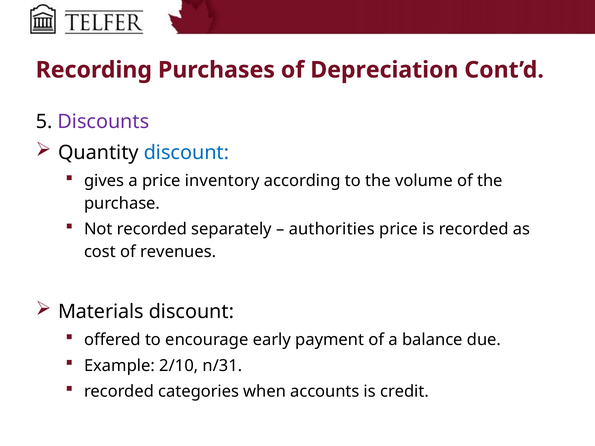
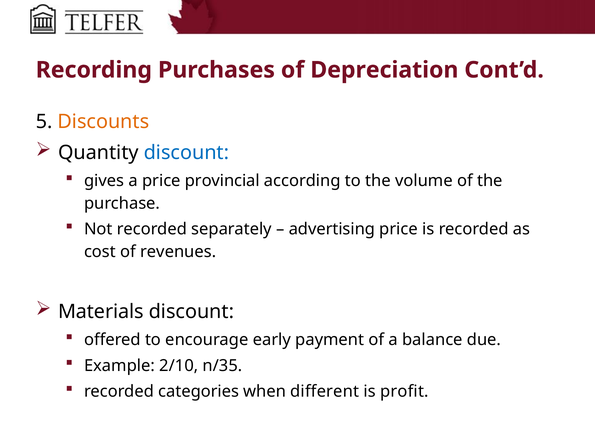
Discounts colour: purple -> orange
inventory: inventory -> provincial
authorities: authorities -> advertising
n/31: n/31 -> n/35
accounts: accounts -> different
credit: credit -> profit
